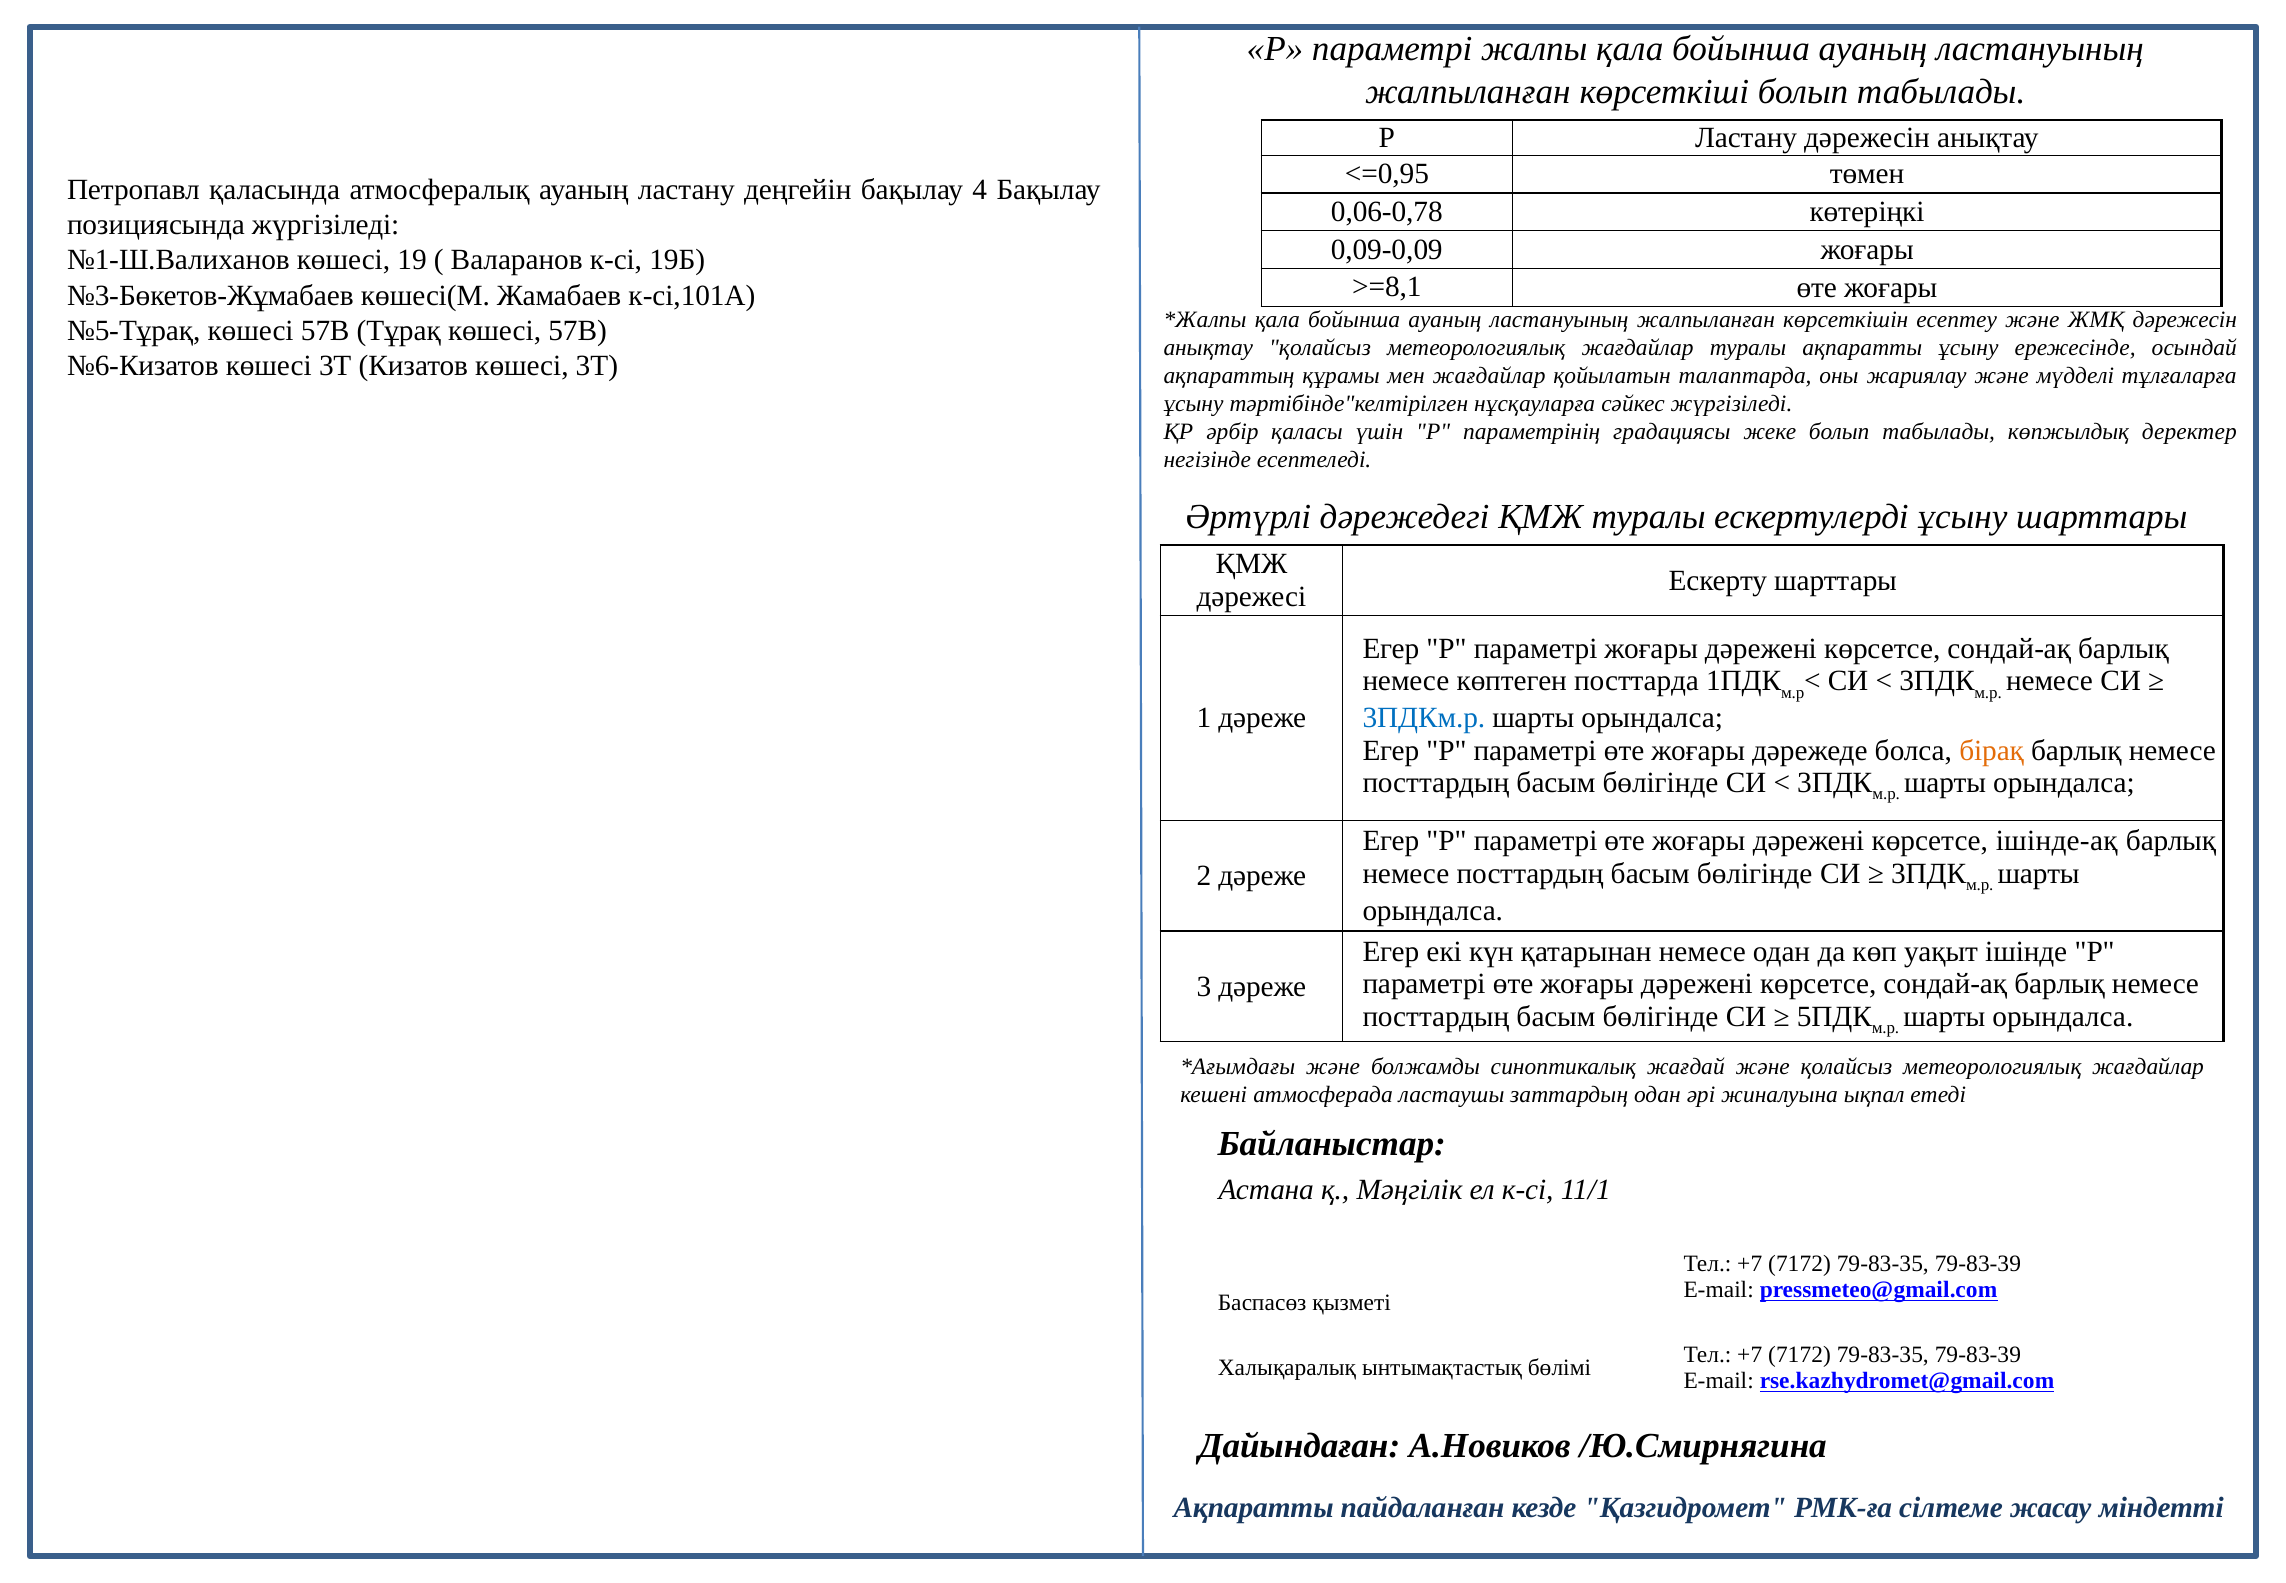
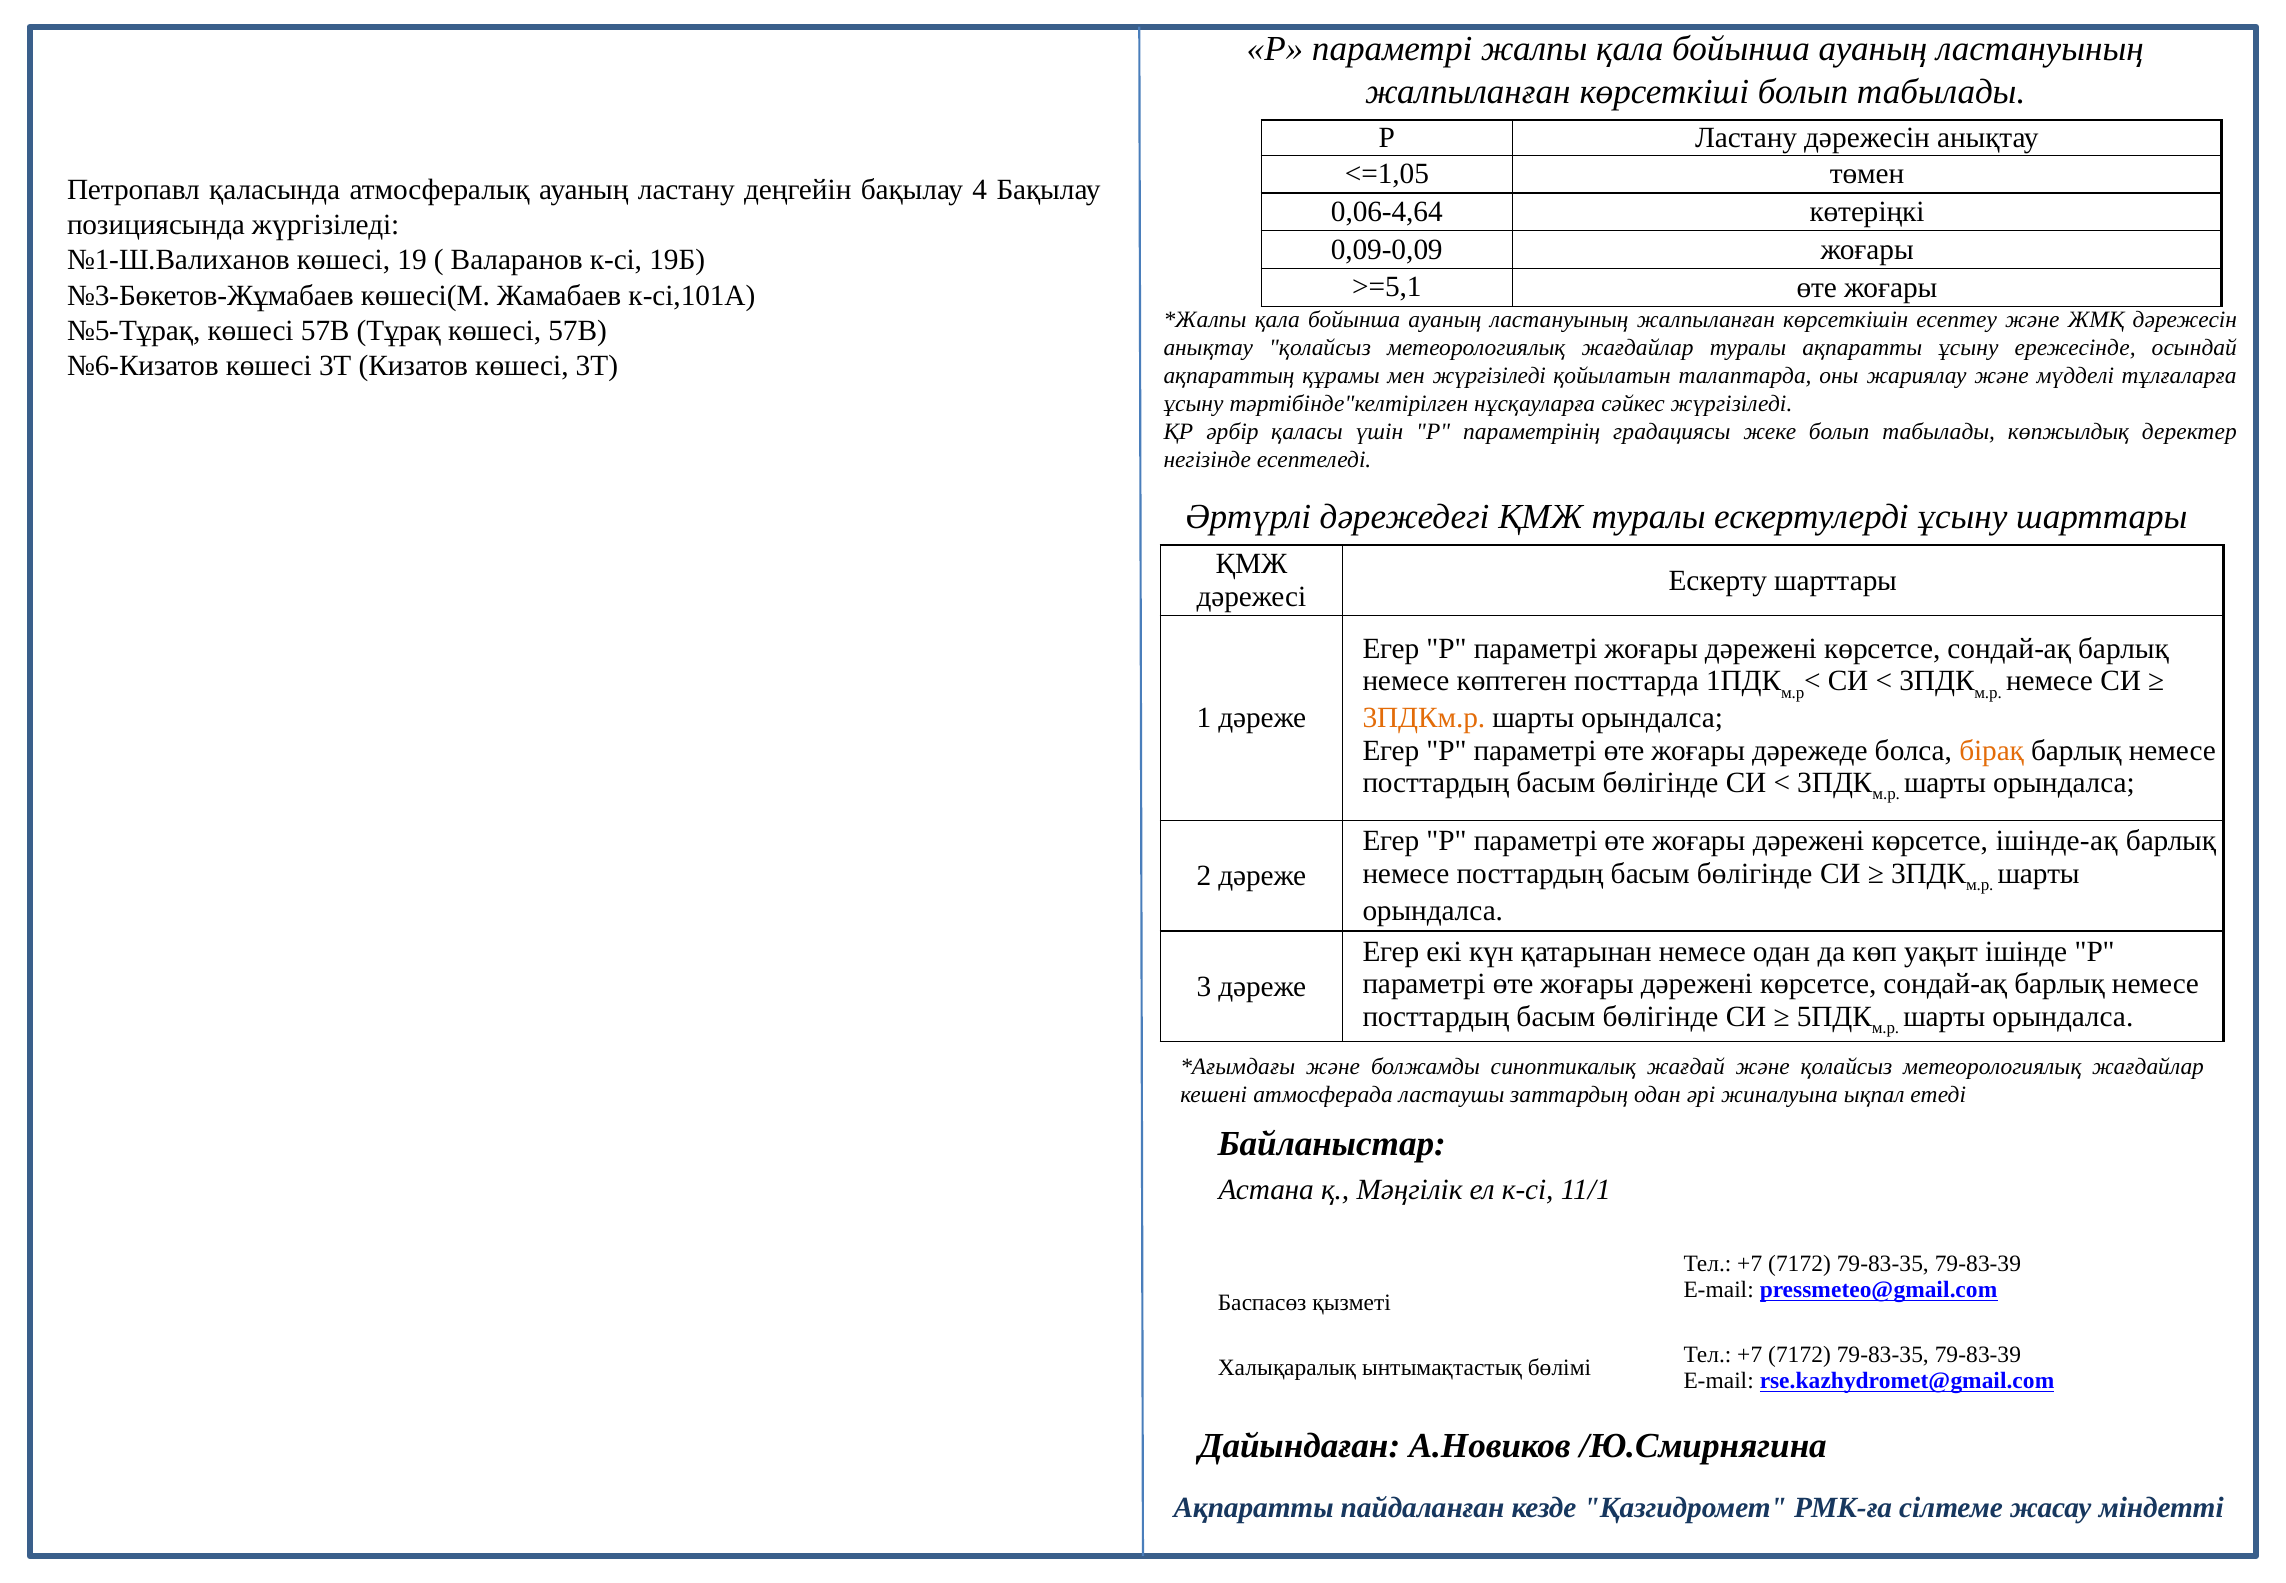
<=0,95: <=0,95 -> <=1,05
0,06-0,78: 0,06-0,78 -> 0,06-4,64
>=8,1: >=8,1 -> >=5,1
мен жағдайлар: жағдайлар -> жүргізіледі
3ПДКм.р colour: blue -> orange
